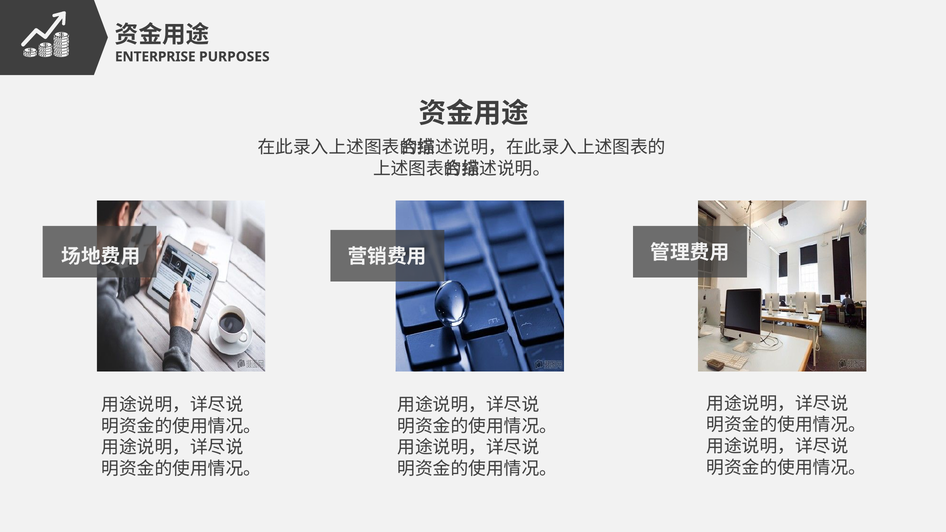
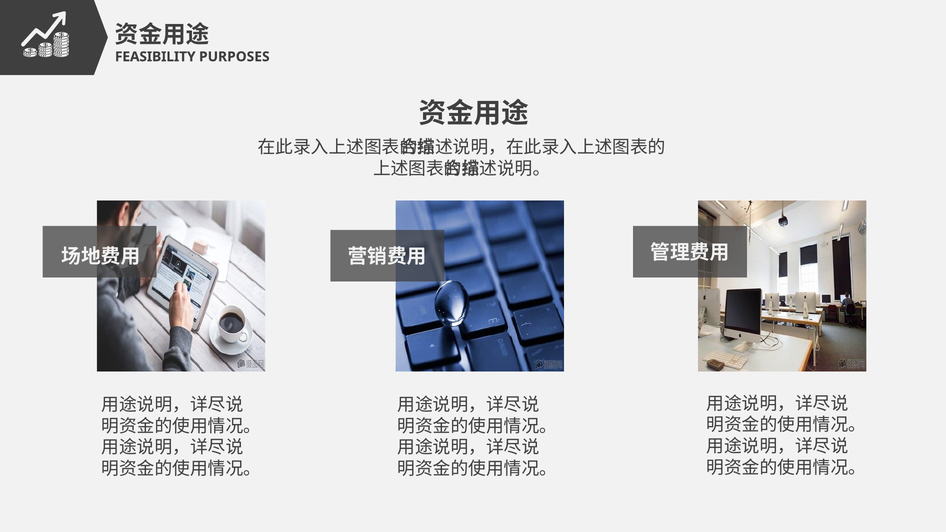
ENTERPRISE: ENTERPRISE -> FEASIBILITY
